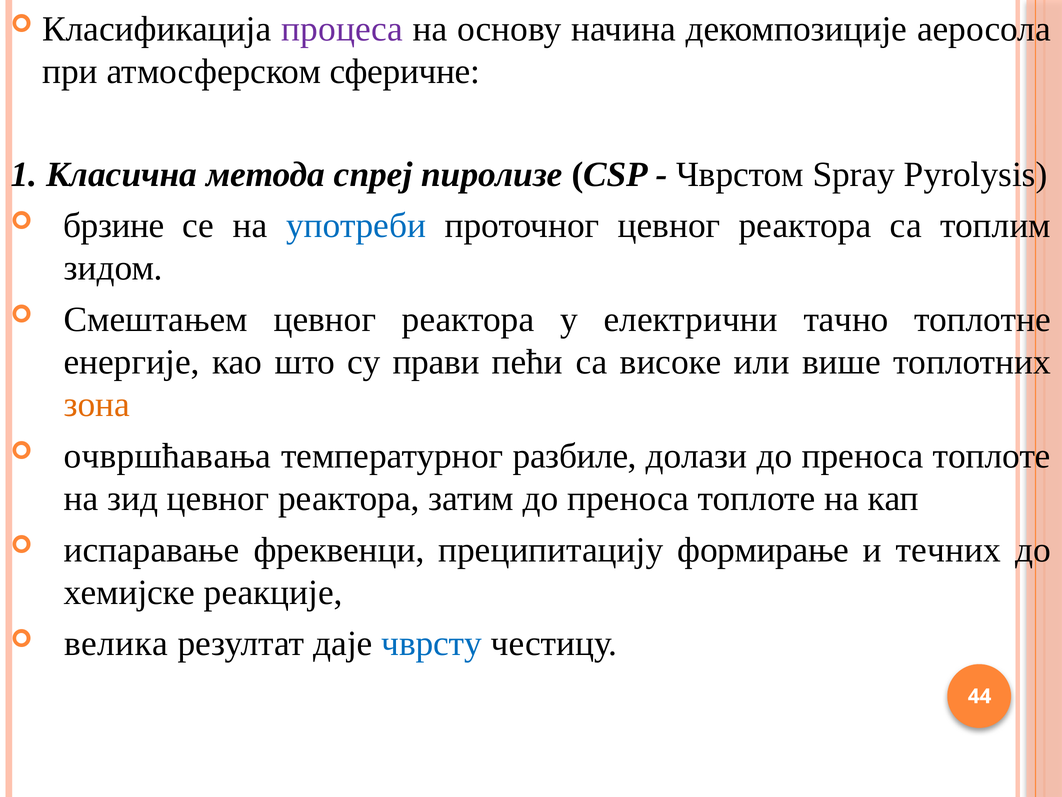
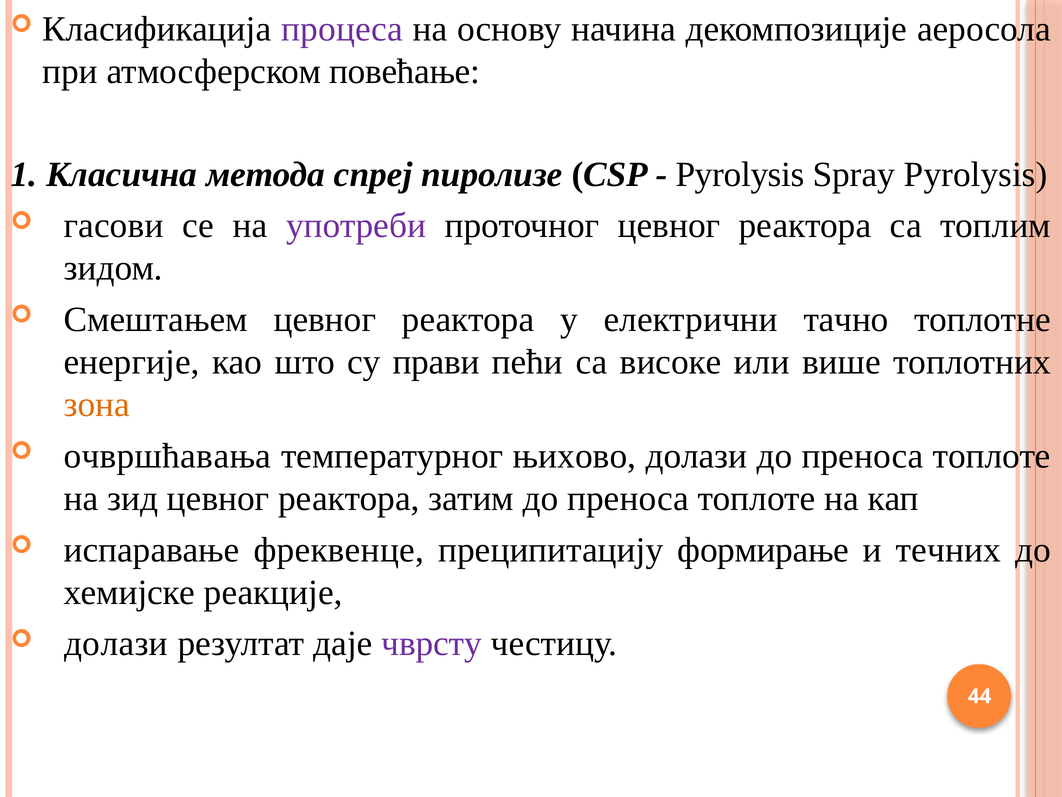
сферичне: сферичне -> повећање
Чврстом at (740, 174): Чврстом -> Pyrolysis
брзине: брзине -> гасови
употреби colour: blue -> purple
разбиле: разбиле -> њихово
фреквенци: фреквенци -> фреквенце
велика at (116, 643): велика -> долази
чврсту colour: blue -> purple
